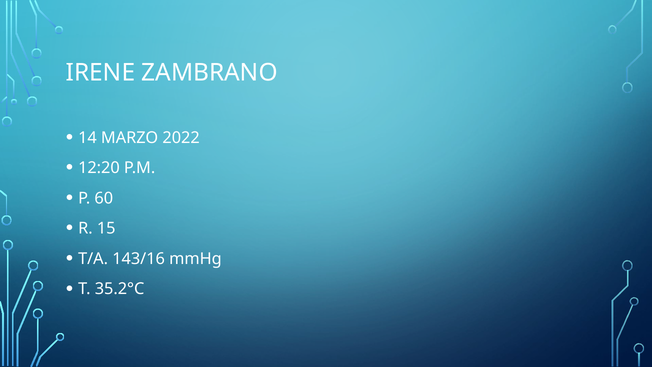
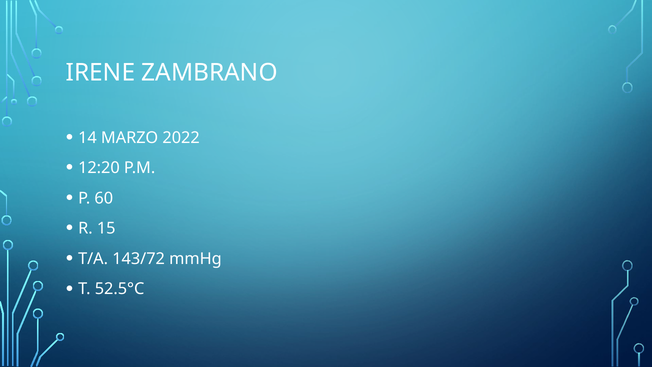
143/16: 143/16 -> 143/72
35.2°C: 35.2°C -> 52.5°C
